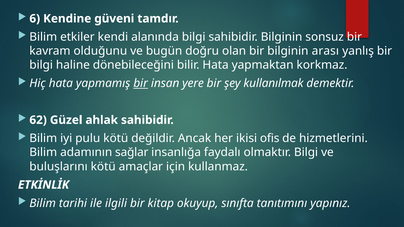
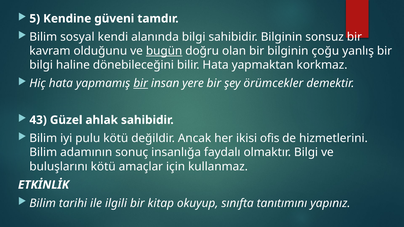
6: 6 -> 5
etkiler: etkiler -> sosyal
bugün underline: none -> present
arası: arası -> çoğu
kullanılmak: kullanılmak -> örümcekler
62: 62 -> 43
sağlar: sağlar -> sonuç
